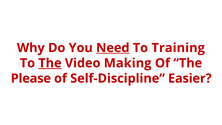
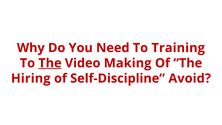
Need underline: present -> none
Please: Please -> Hiring
Easier: Easier -> Avoid
